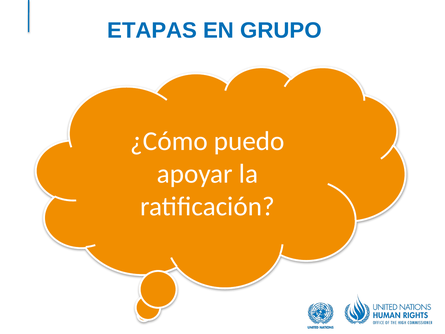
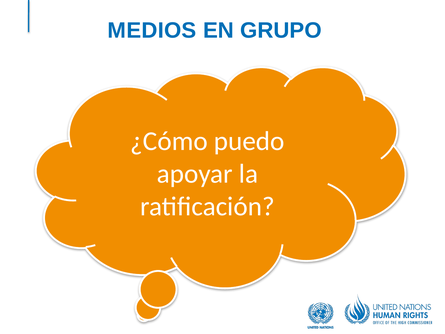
ETAPAS: ETAPAS -> MEDIOS
